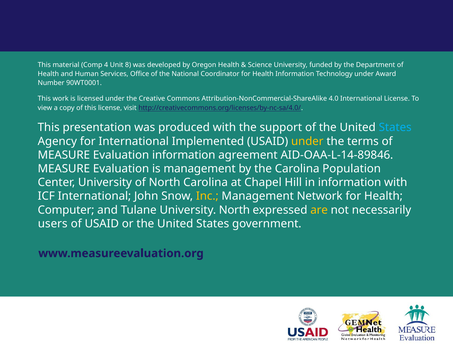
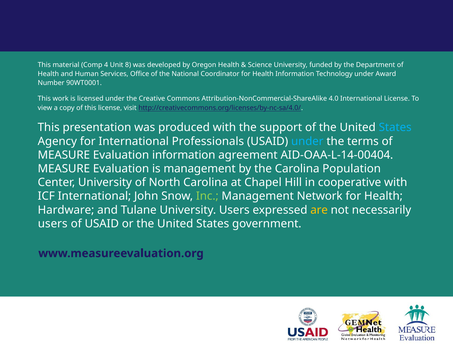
Implemented: Implemented -> Professionals
under at (307, 141) colour: yellow -> light blue
AID-OAA-L-14-89846: AID-OAA-L-14-89846 -> AID-OAA-L-14-00404
in information: information -> cooperative
Inc colour: yellow -> light green
Computer: Computer -> Hardware
University North: North -> Users
